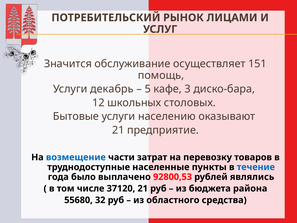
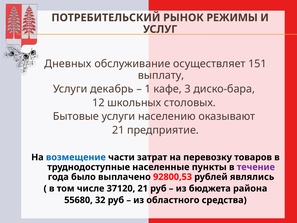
ЛИЦАМИ: ЛИЦАМИ -> РЕЖИМЫ
Значится: Значится -> Дневных
помощь: помощь -> выплату
5: 5 -> 1
течение colour: blue -> purple
